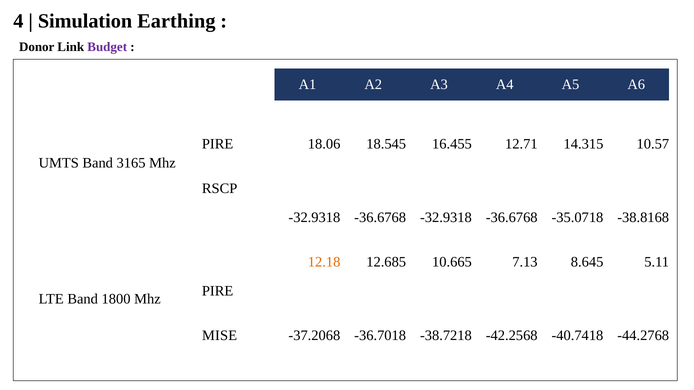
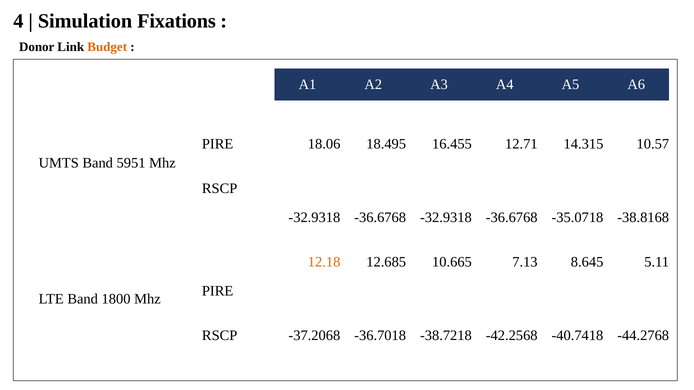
Earthing: Earthing -> Fixations
Budget colour: purple -> orange
18.545: 18.545 -> 18.495
3165: 3165 -> 5951
MISE at (220, 336): MISE -> RSCP
